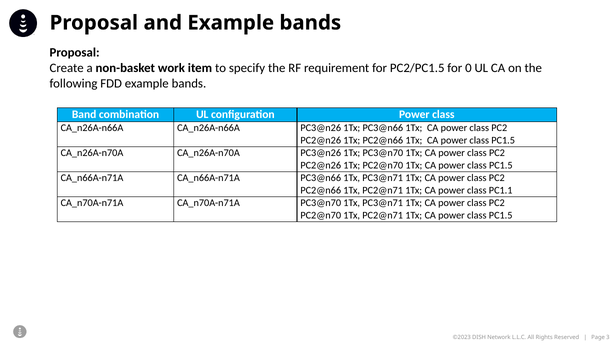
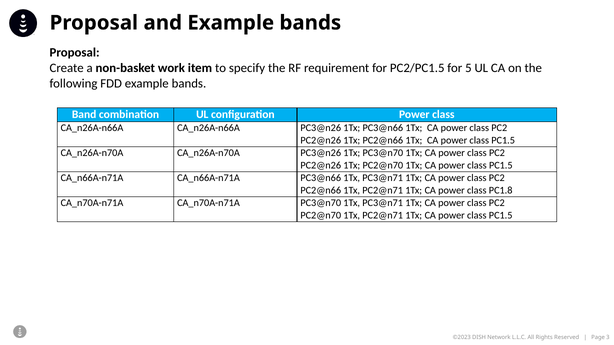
0: 0 -> 5
PC1.1: PC1.1 -> PC1.8
